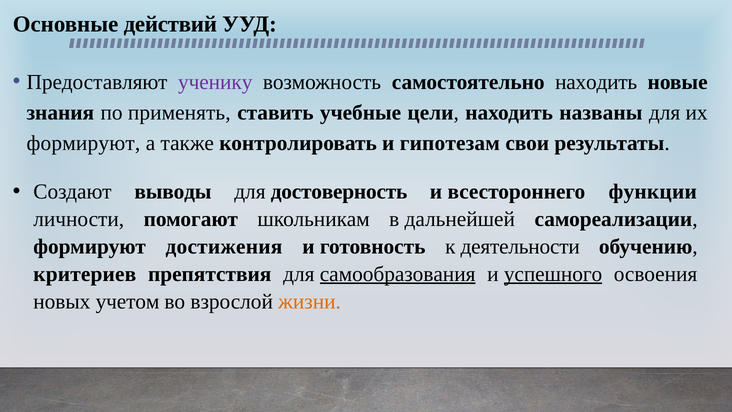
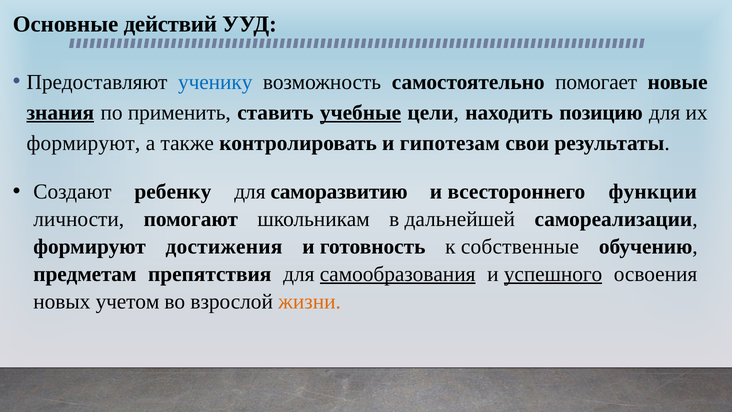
ученику colour: purple -> blue
самостоятельно находить: находить -> помогает
знания underline: none -> present
применять: применять -> применить
учебные underline: none -> present
названы: названы -> позицию
выводы: выводы -> ребенку
достоверность: достоверность -> саморазвитию
деятельности: деятельности -> собственные
критериев: критериев -> предметам
